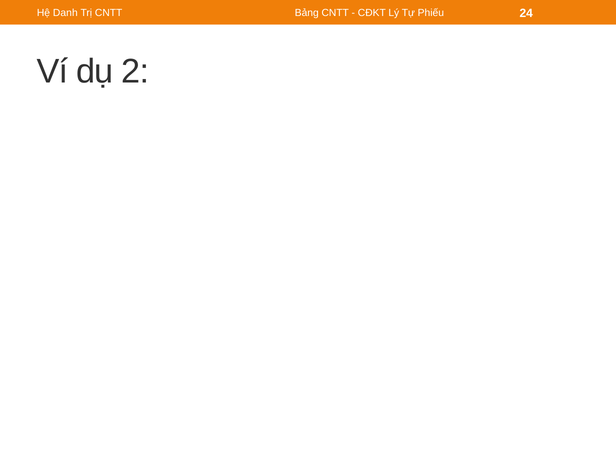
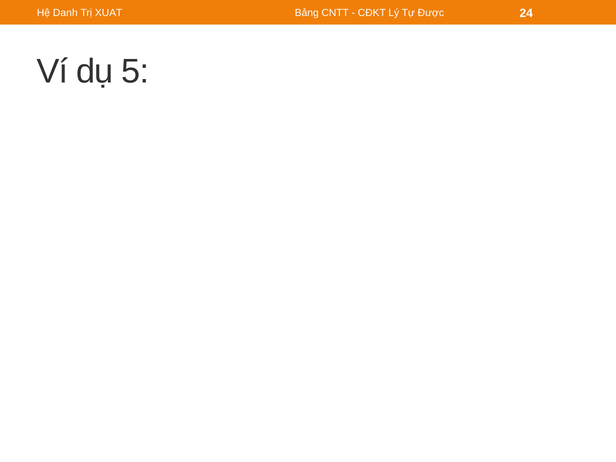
Trị CNTT: CNTT -> XUAT
Phiếu: Phiếu -> Được
2: 2 -> 5
